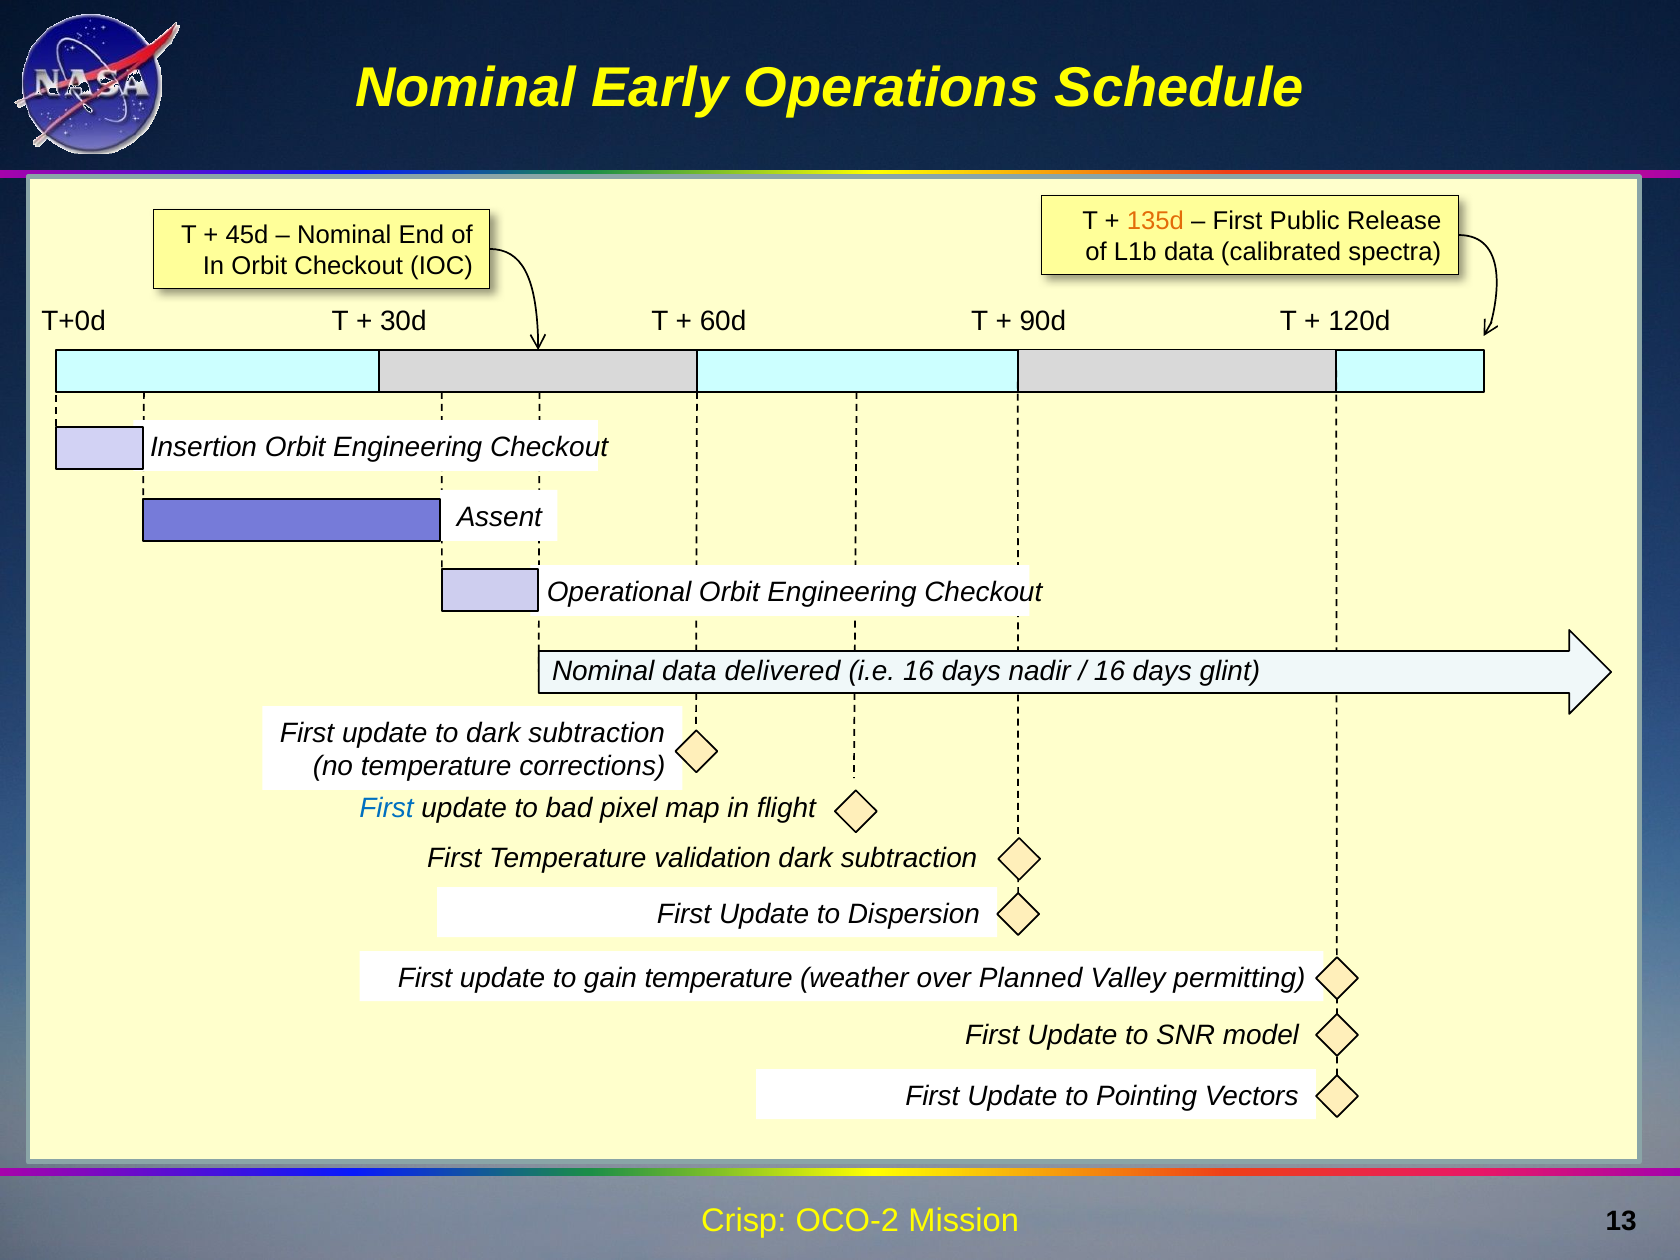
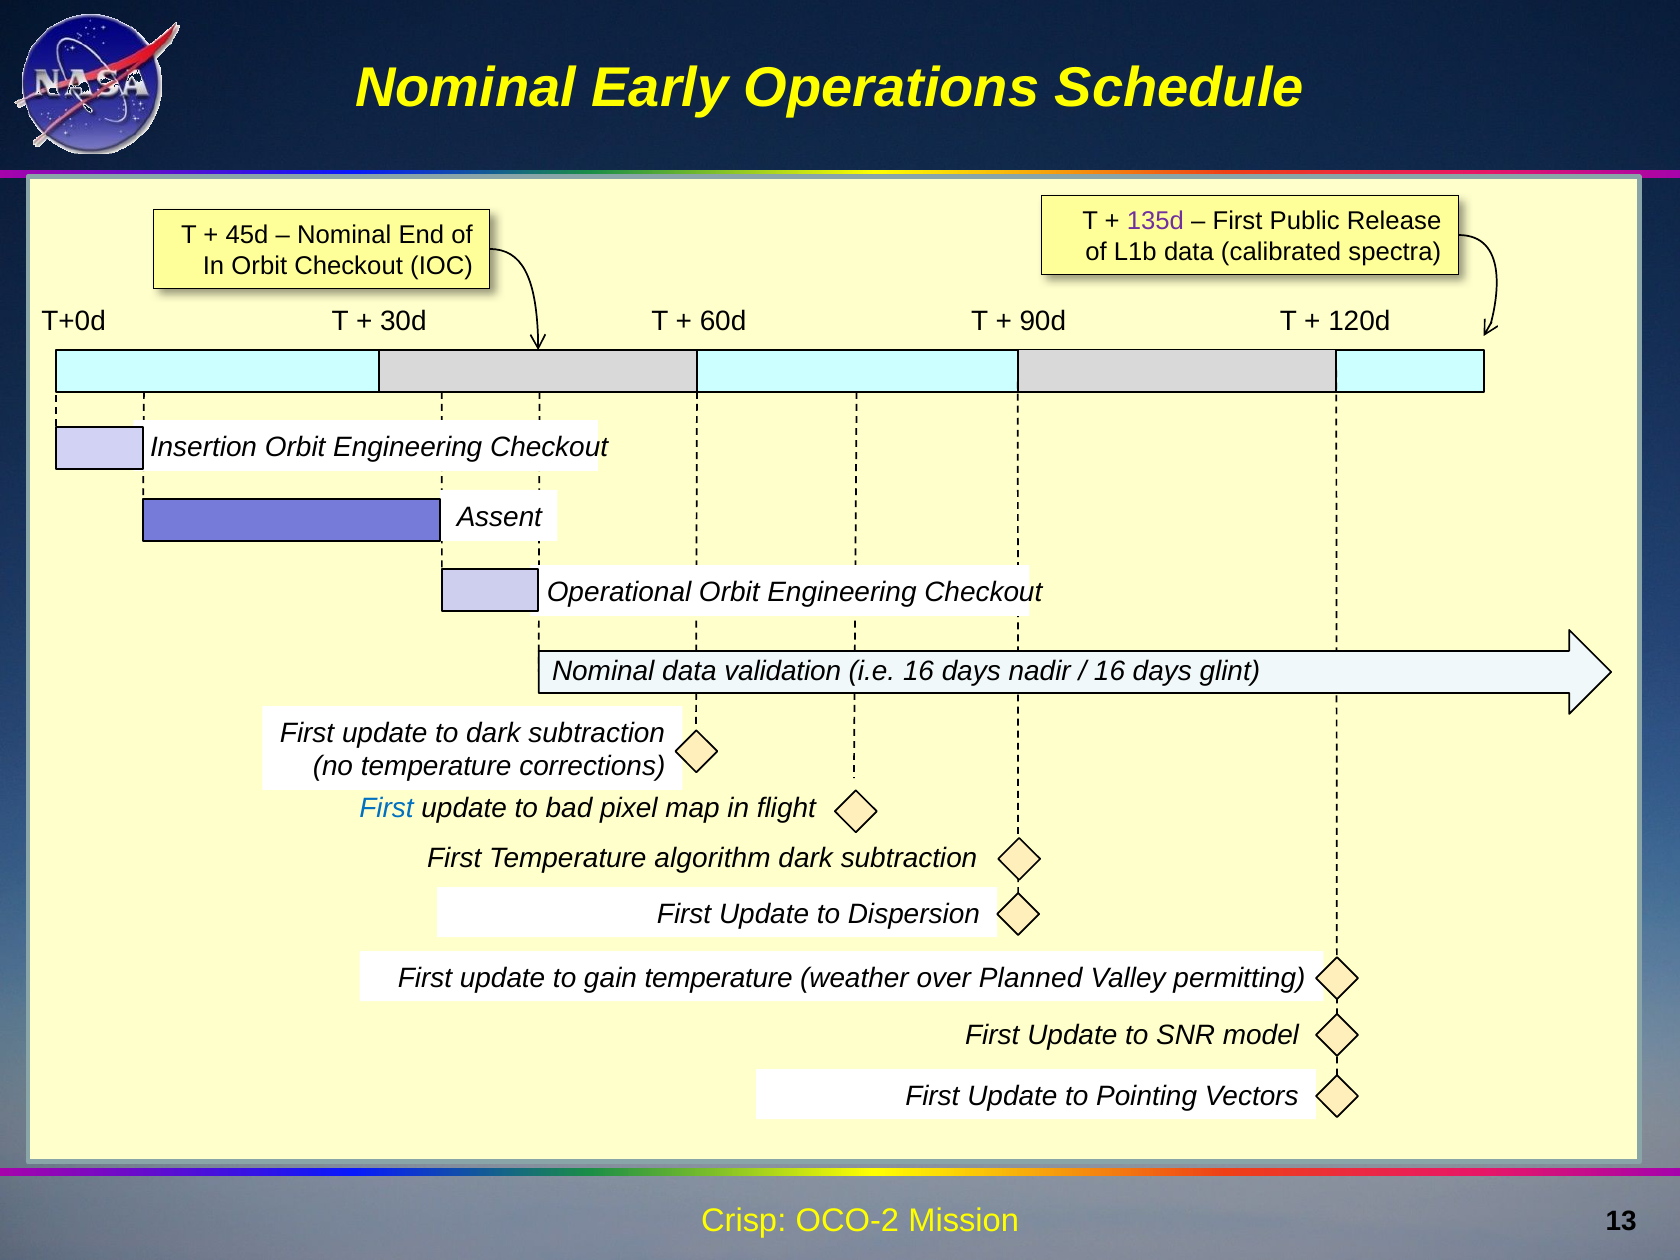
135d colour: orange -> purple
delivered: delivered -> validation
validation: validation -> algorithm
